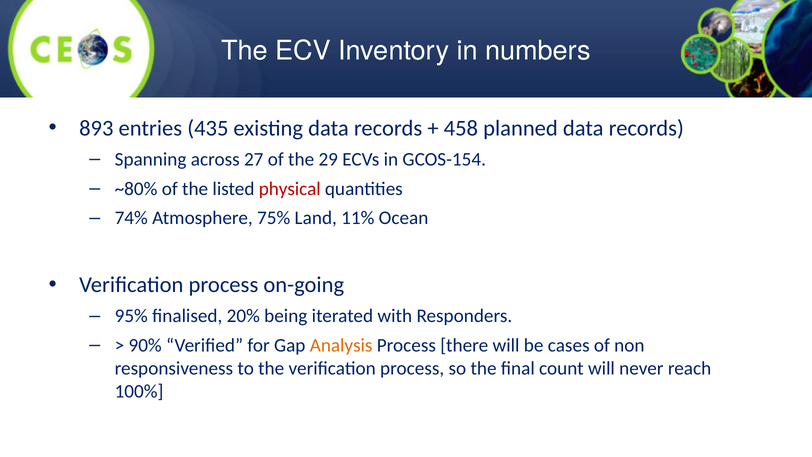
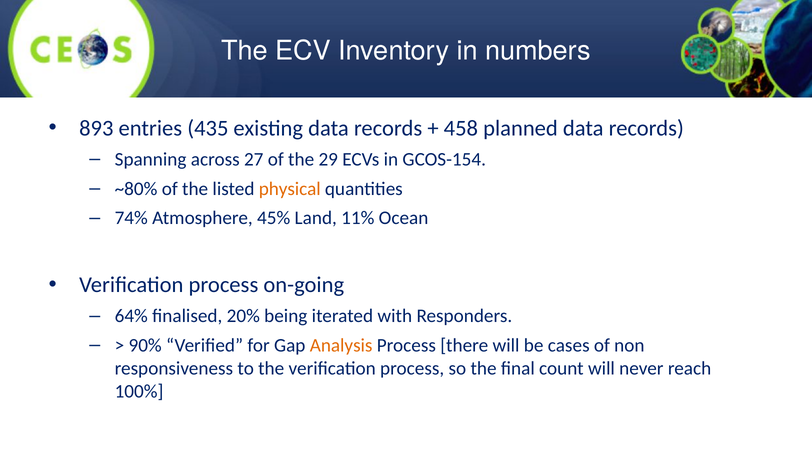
physical colour: red -> orange
75%: 75% -> 45%
95%: 95% -> 64%
